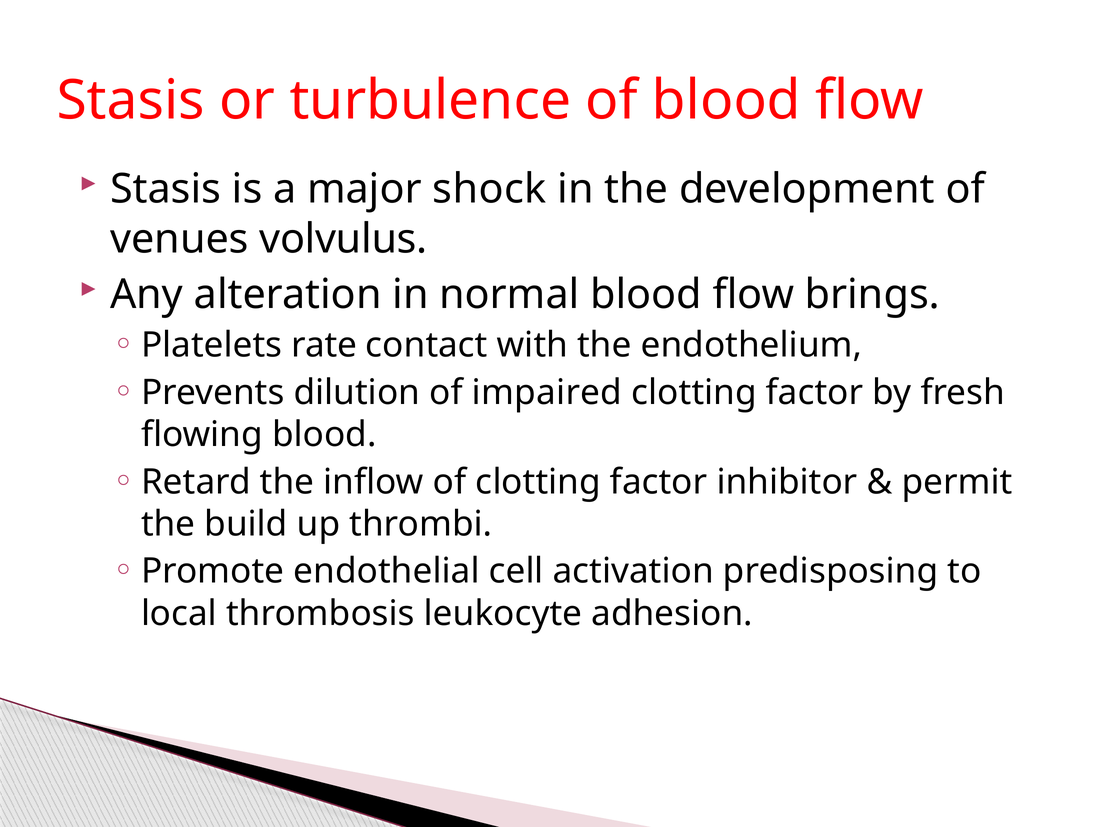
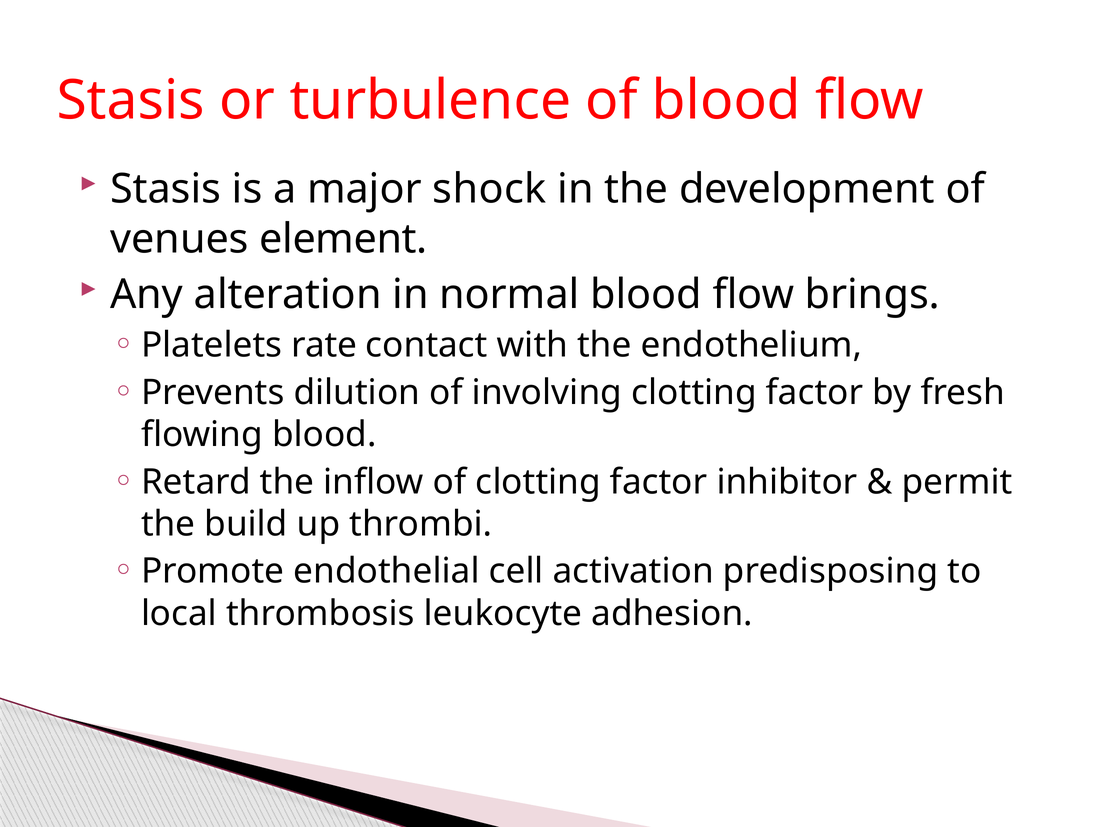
volvulus: volvulus -> element
impaired: impaired -> involving
